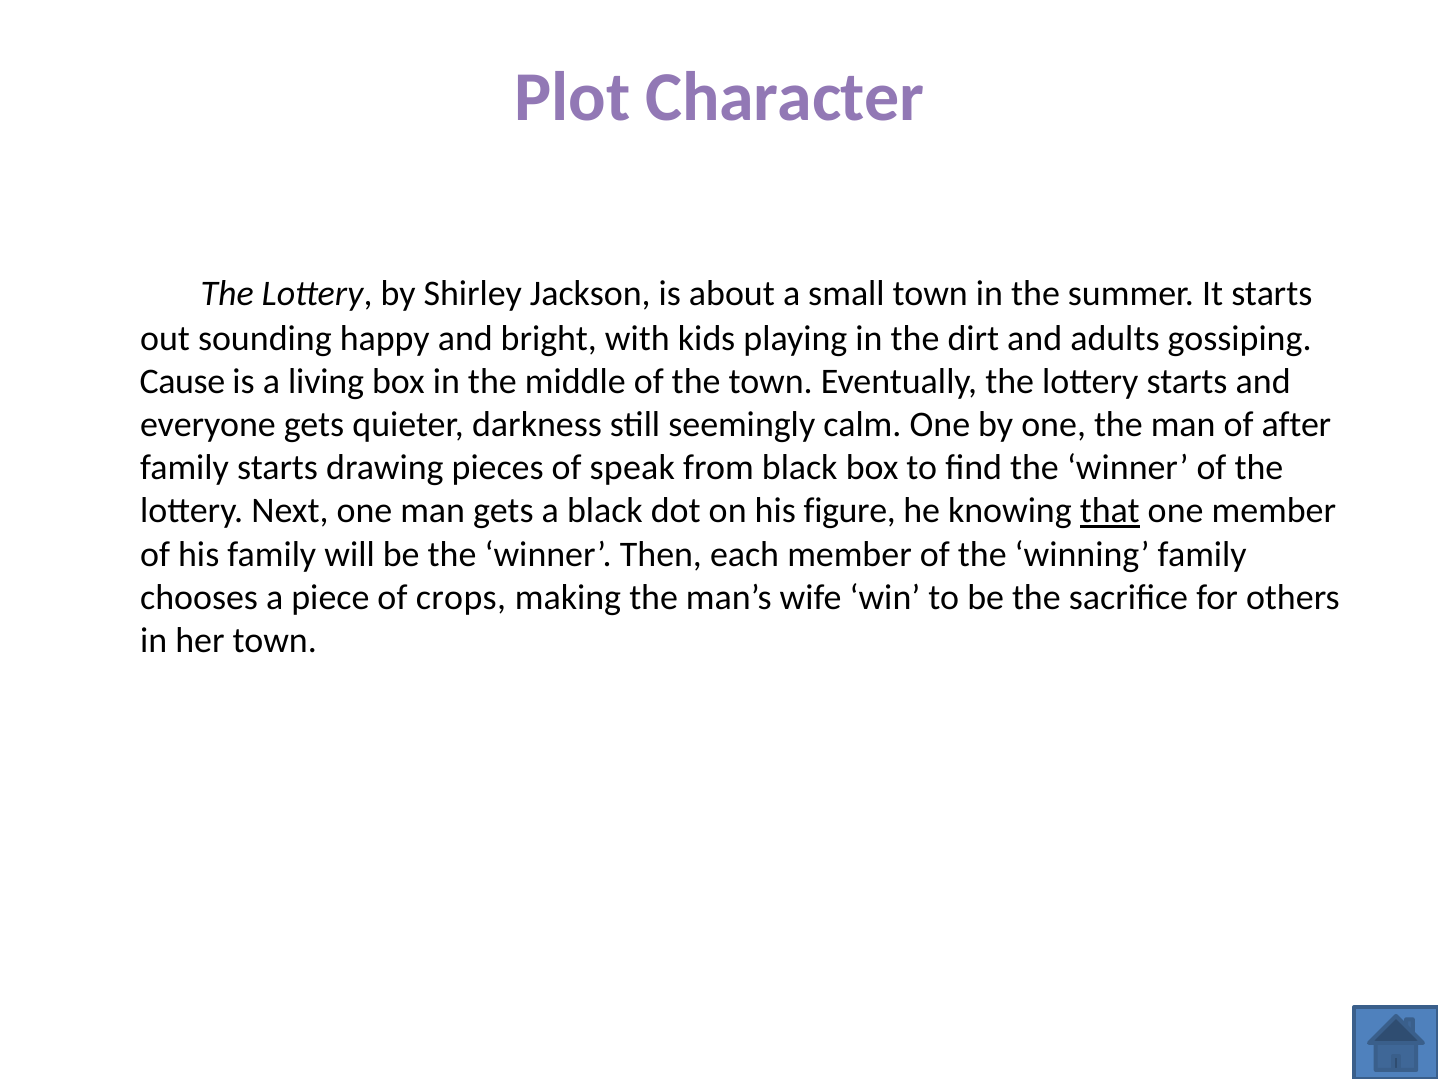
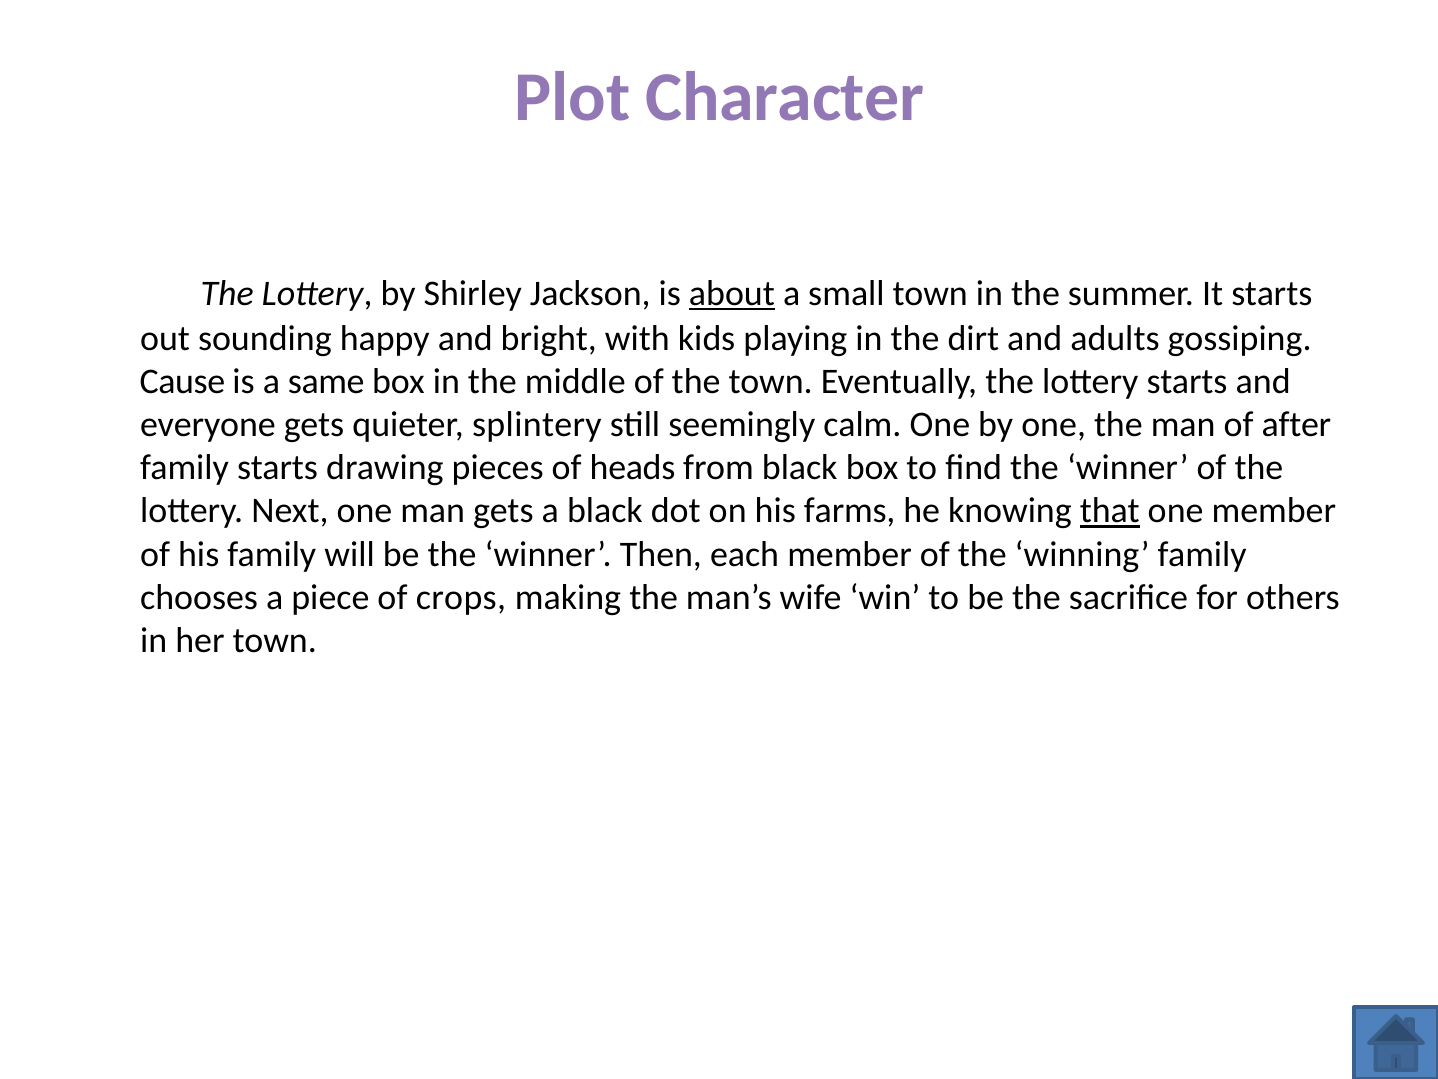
about underline: none -> present
living: living -> same
darkness: darkness -> splintery
speak: speak -> heads
figure: figure -> farms
